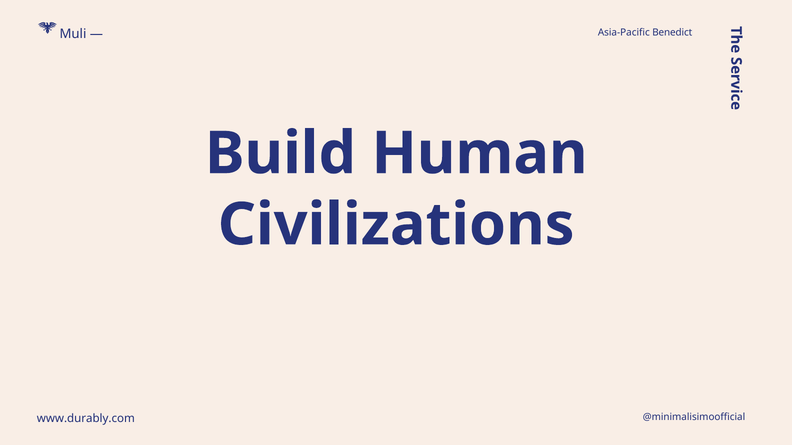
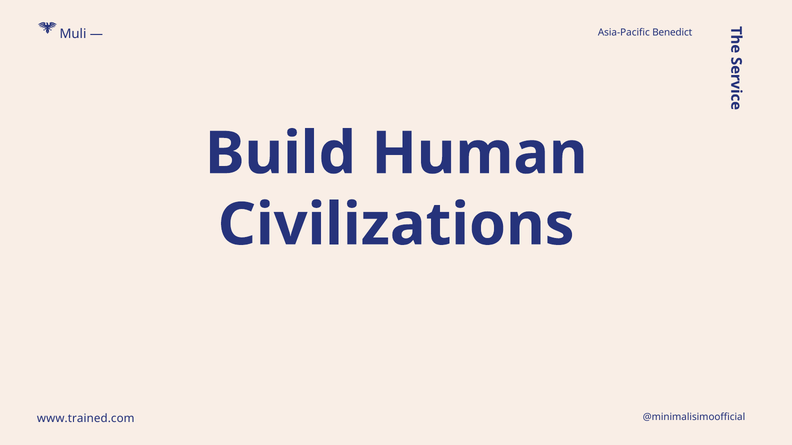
www.durably.com: www.durably.com -> www.trained.com
